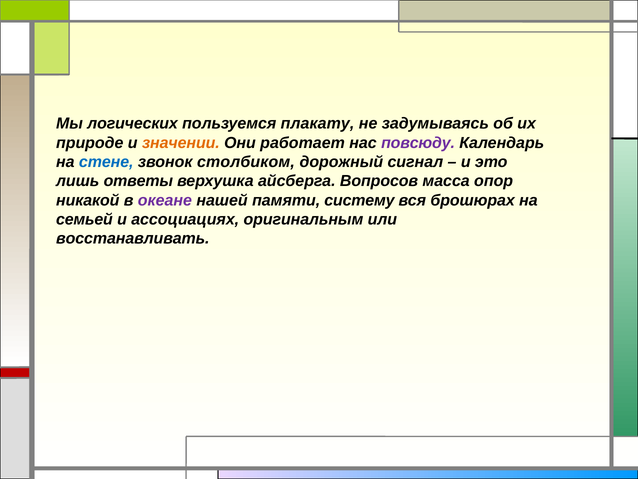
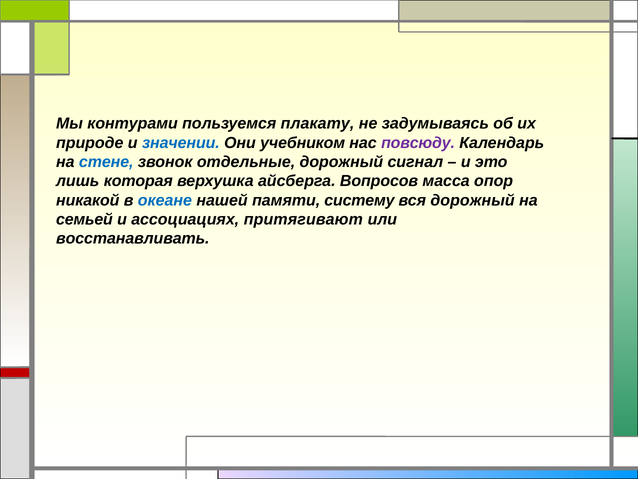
логических: логических -> контурами
значении colour: orange -> blue
работает: работает -> учебником
столбиком: столбиком -> отдельные
ответы: ответы -> которая
океане colour: purple -> blue
вся брошюрах: брошюрах -> дорожный
оригинальным: оригинальным -> притягивают
